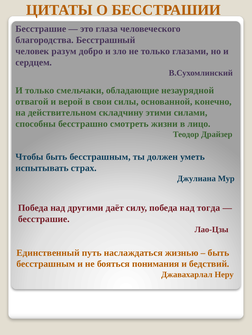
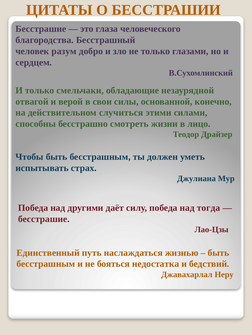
складчину: складчину -> случиться
понимания: понимания -> недостатка
